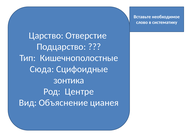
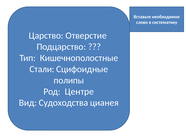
Сюда: Сюда -> Стали
зонтика: зонтика -> полипы
Объяснение: Объяснение -> Судоходства
